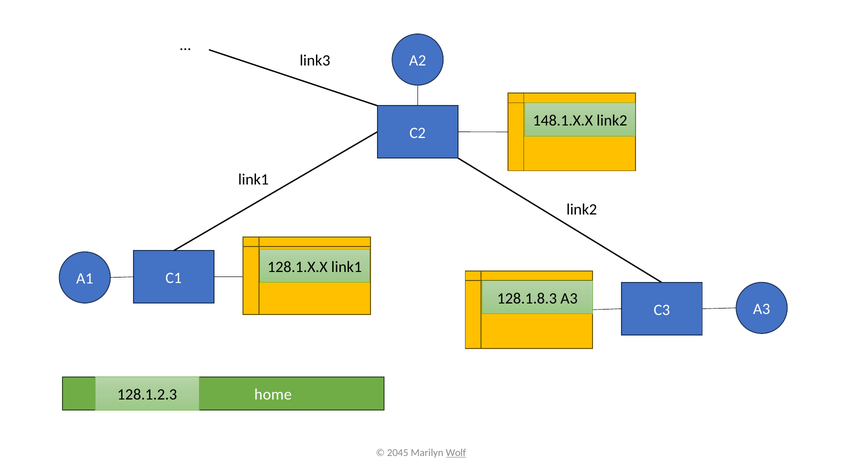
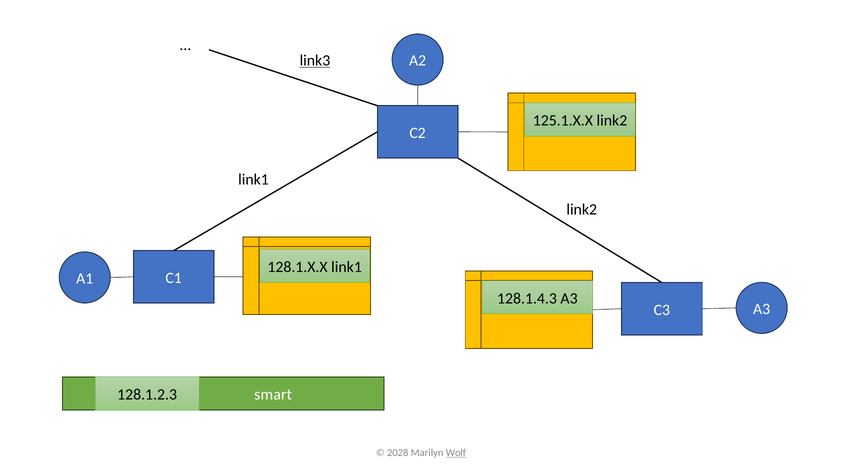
link3 underline: none -> present
148.1.X.X: 148.1.X.X -> 125.1.X.X
128.1.8.3: 128.1.8.3 -> 128.1.4.3
home: home -> smart
2045: 2045 -> 2028
